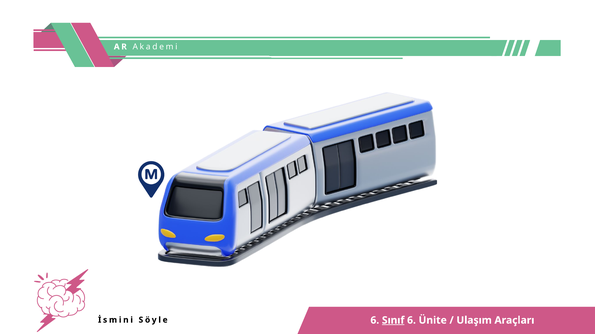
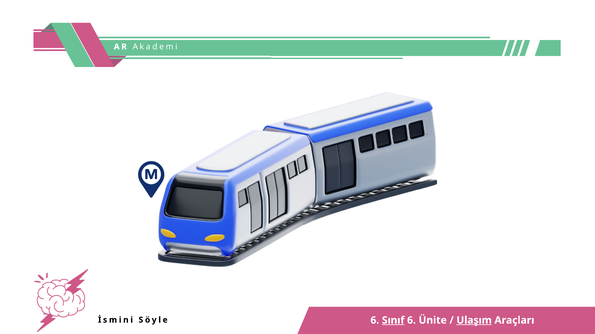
Ulaşım underline: none -> present
